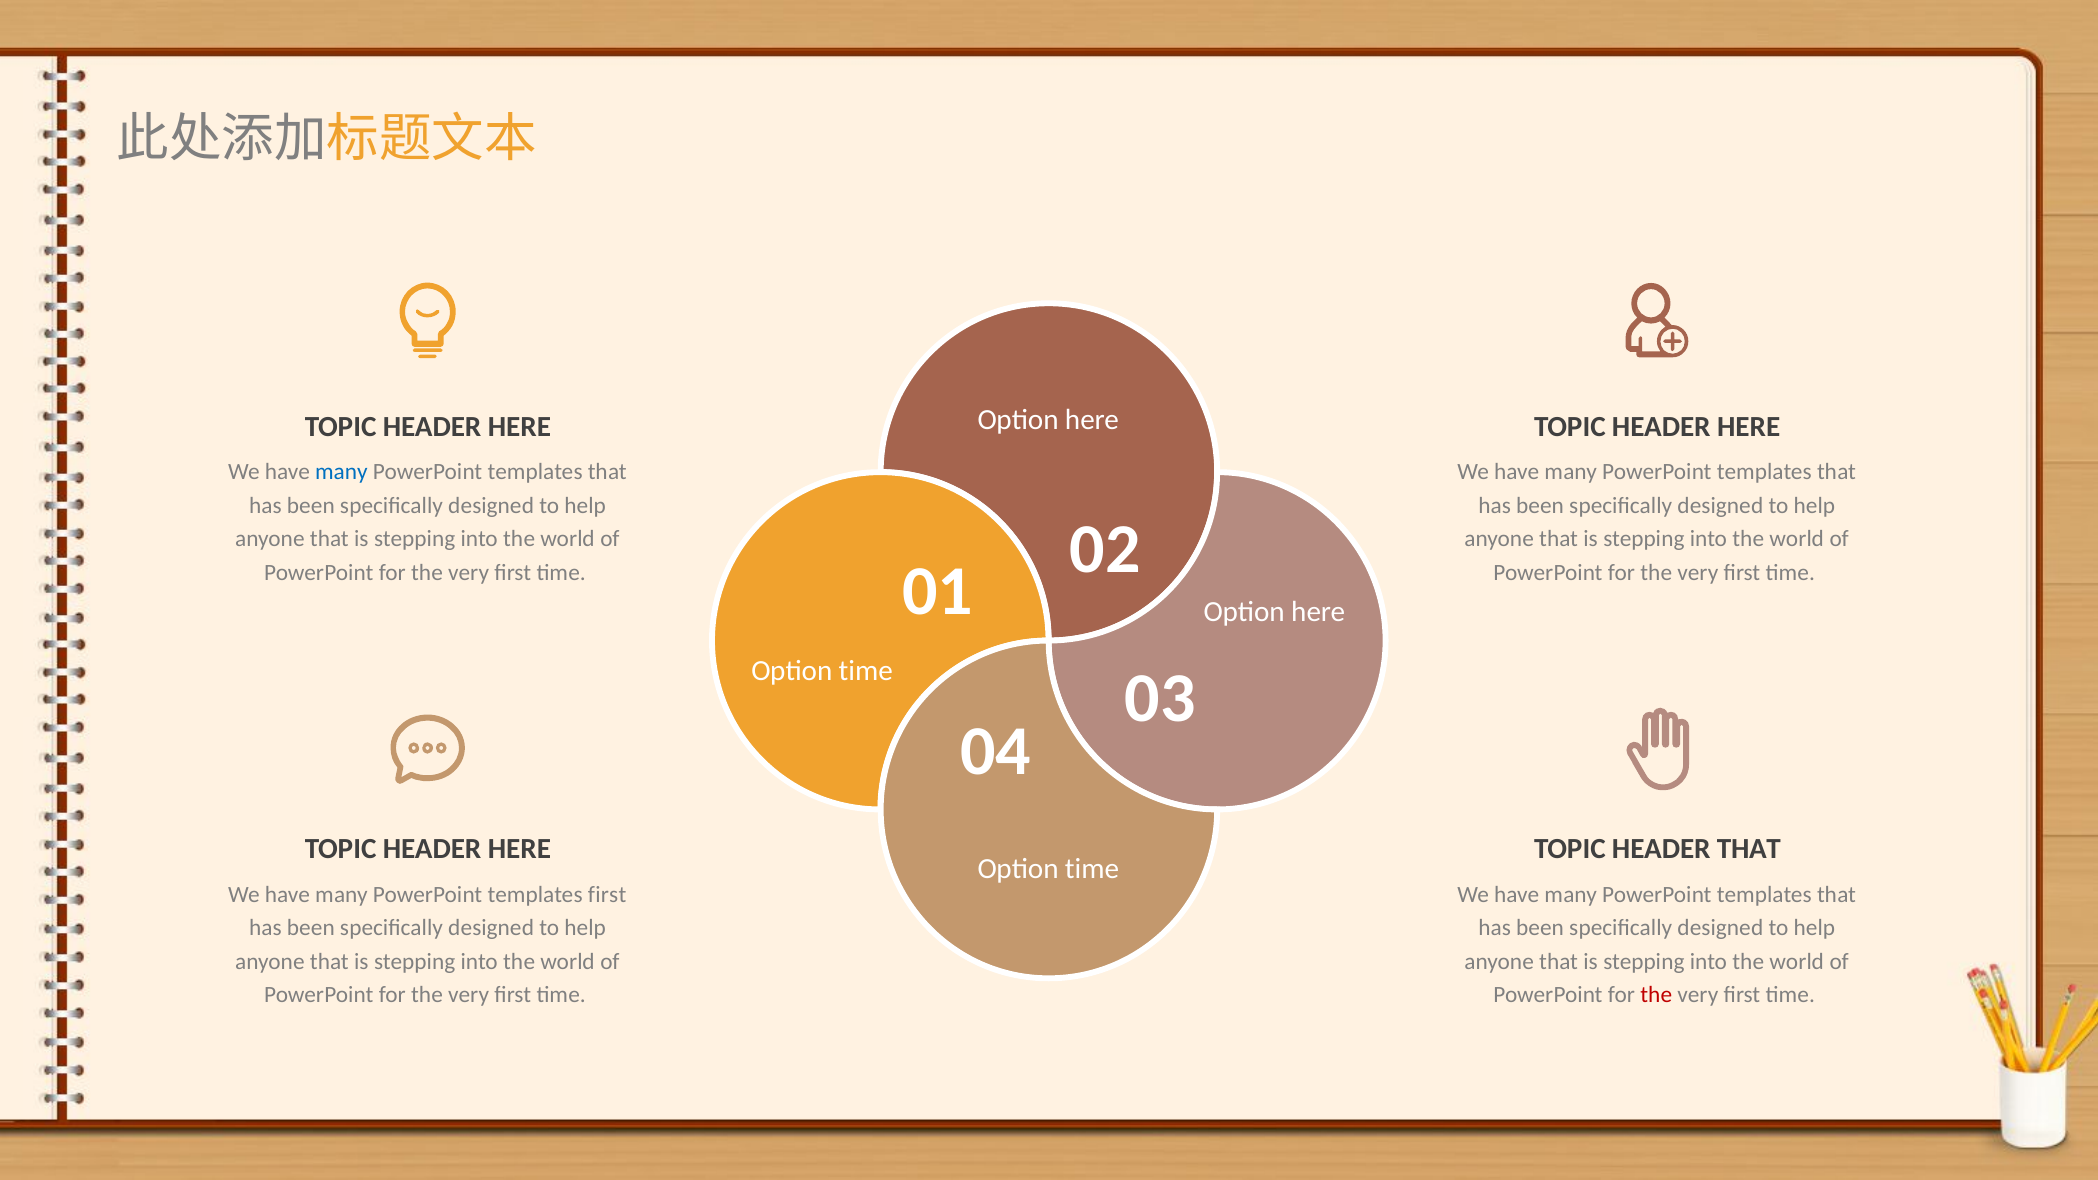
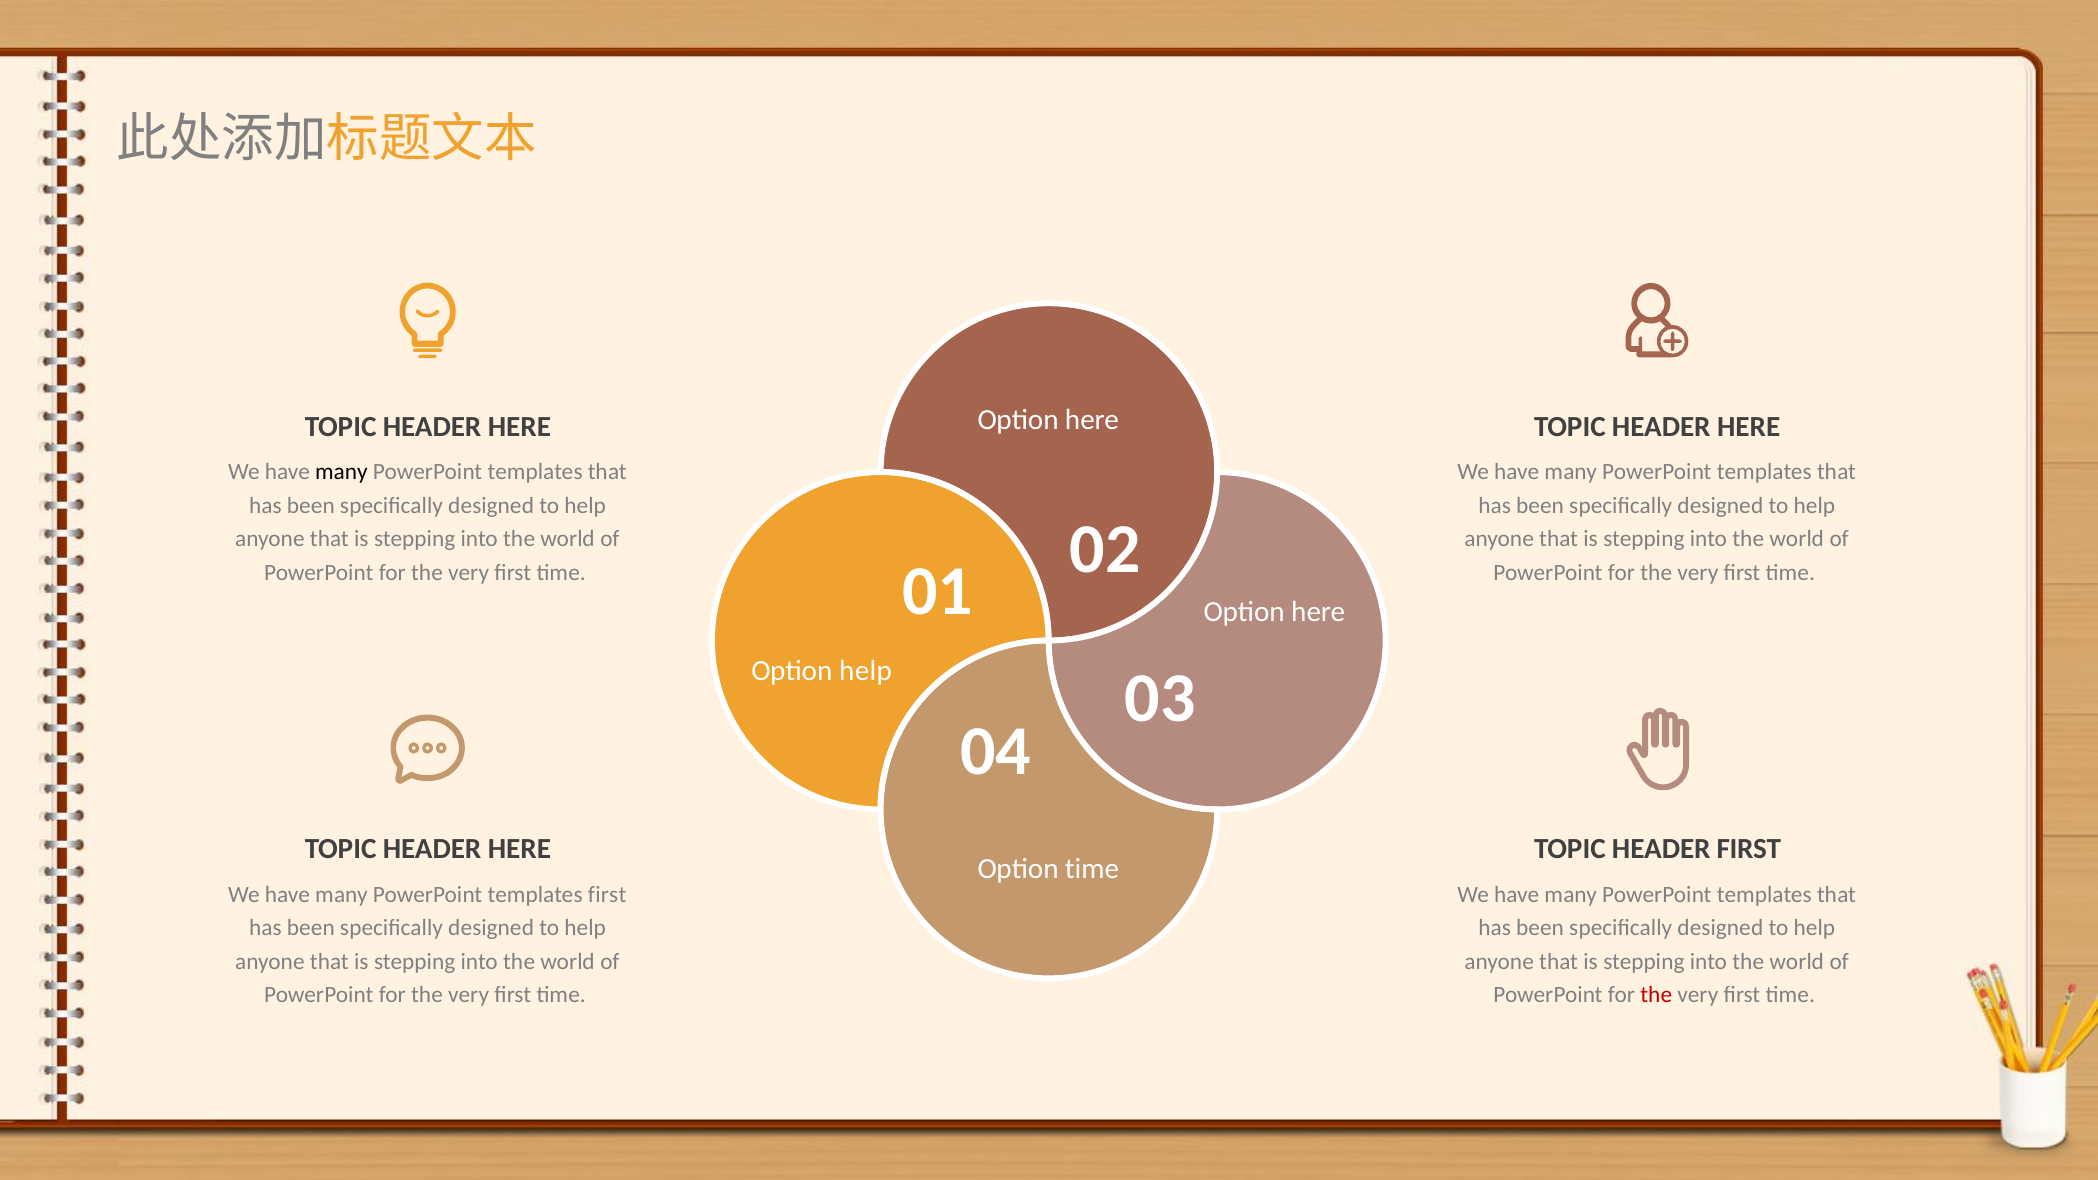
many at (341, 472) colour: blue -> black
time at (866, 671): time -> help
HEADER THAT: THAT -> FIRST
